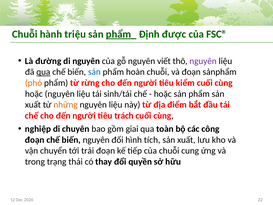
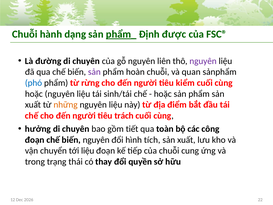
triệu: triệu -> dạng
đường di nguyên: nguyên -> chuyên
viết: viết -> liên
qua at (43, 72) underline: present -> none
sản at (94, 72) colour: blue -> purple
và đoạn: đoạn -> quan
phó colour: orange -> blue
nghiệp: nghiệp -> hưởng
giai: giai -> tiết
tới trải: trải -> liệu
